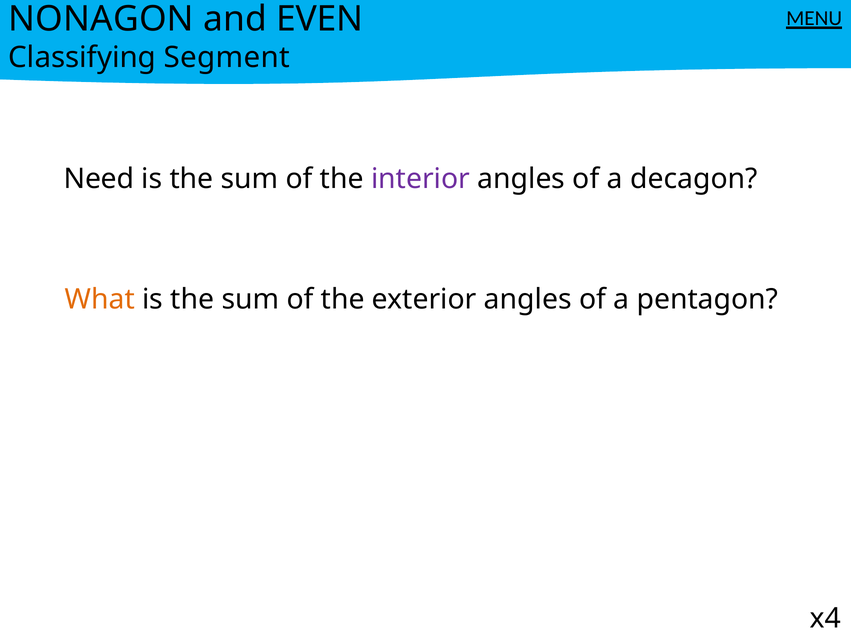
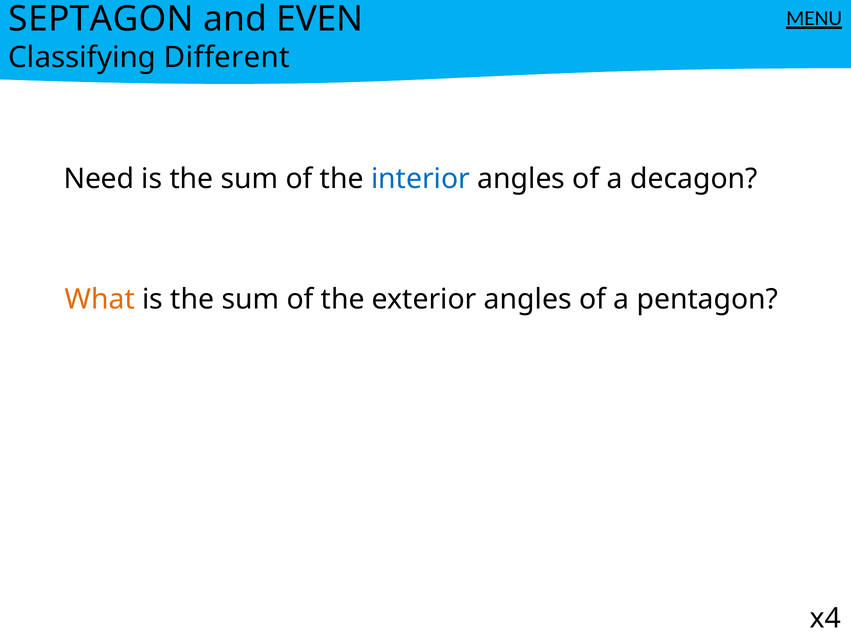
NONAGON: NONAGON -> SEPTAGON
Segment: Segment -> Different
interior colour: purple -> blue
